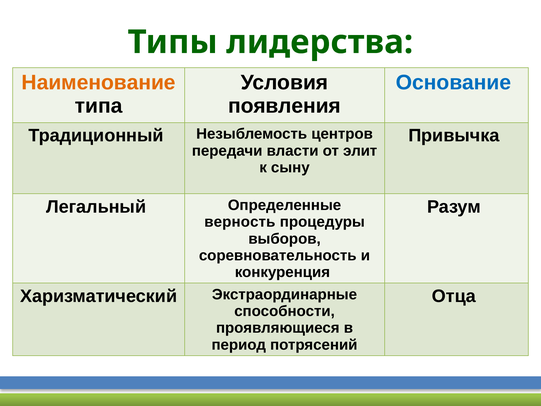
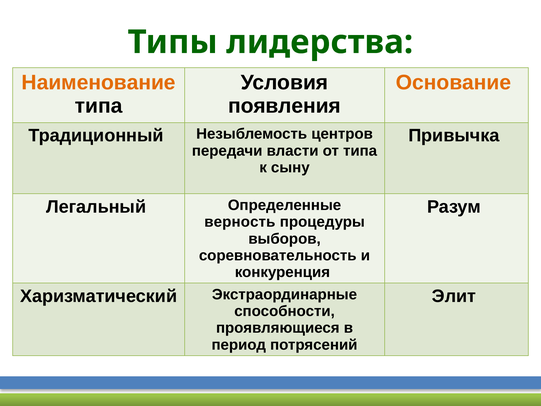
Основание colour: blue -> orange
от элит: элит -> типа
Отца: Отца -> Элит
